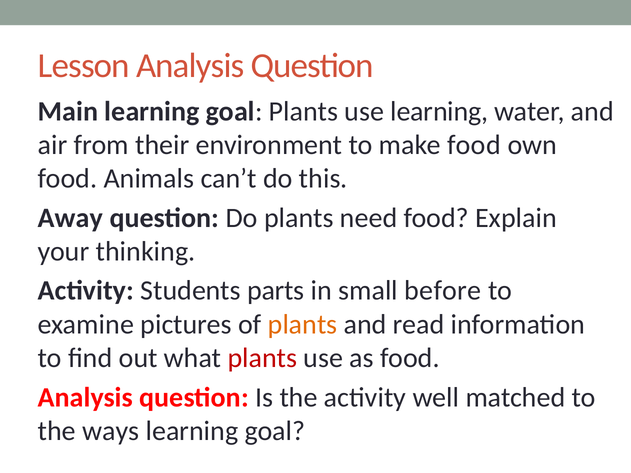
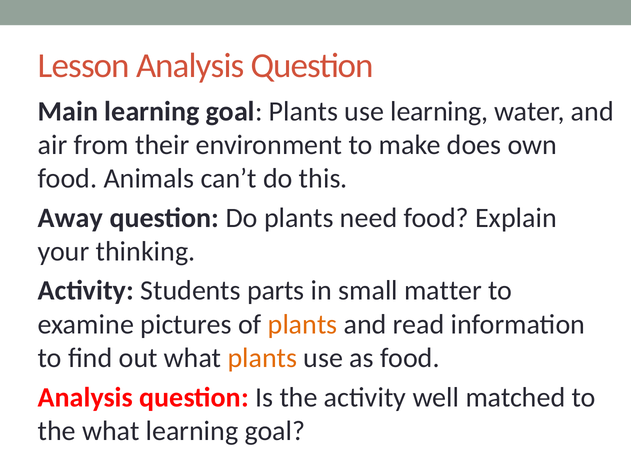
make food: food -> does
before: before -> matter
plants at (262, 358) colour: red -> orange
the ways: ways -> what
